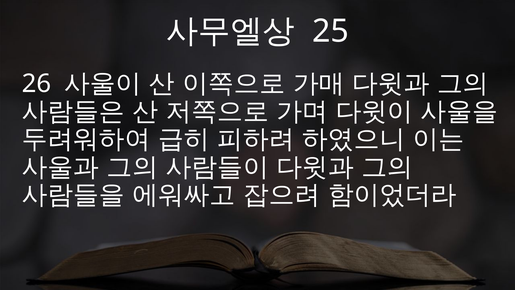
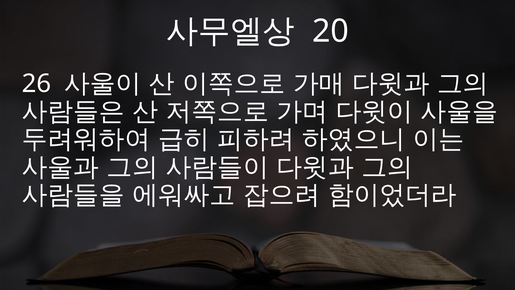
25: 25 -> 20
